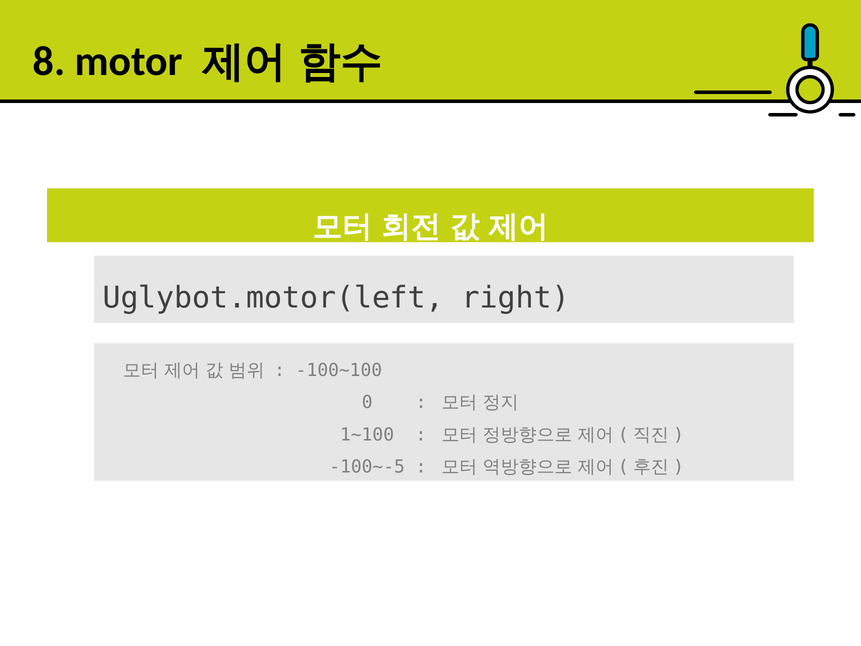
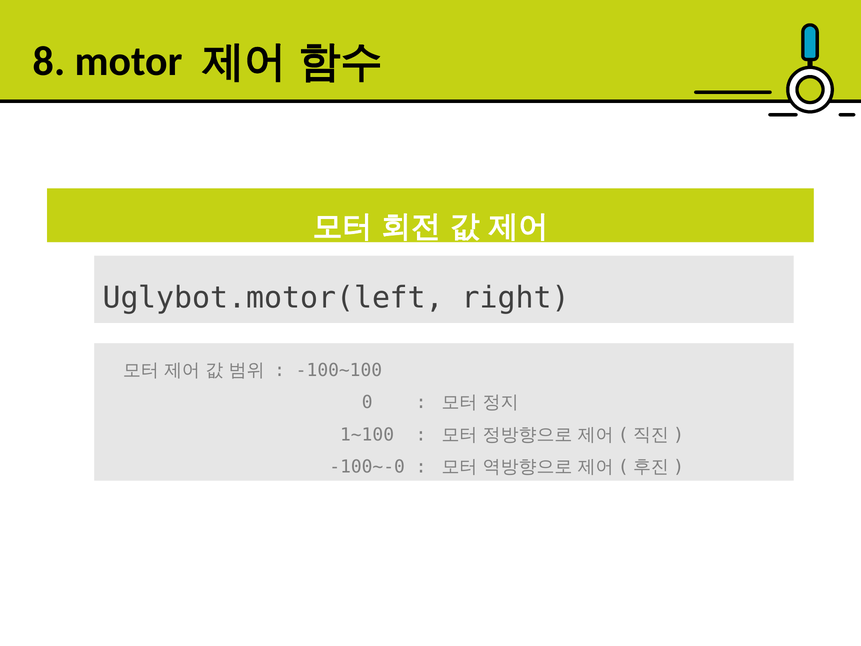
-100~-5: -100~-5 -> -100~-0
